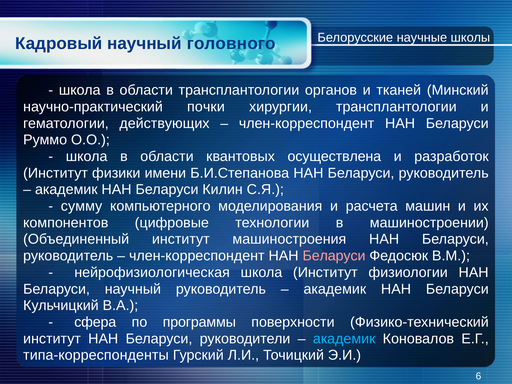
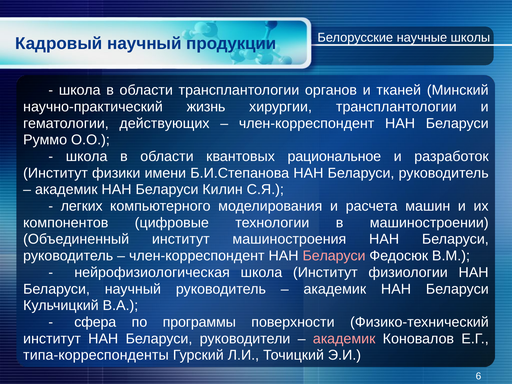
головного: головного -> продукции
почки: почки -> жизнь
осуществлена: осуществлена -> рациональное
сумму: сумму -> легких
академик at (344, 339) colour: light blue -> pink
